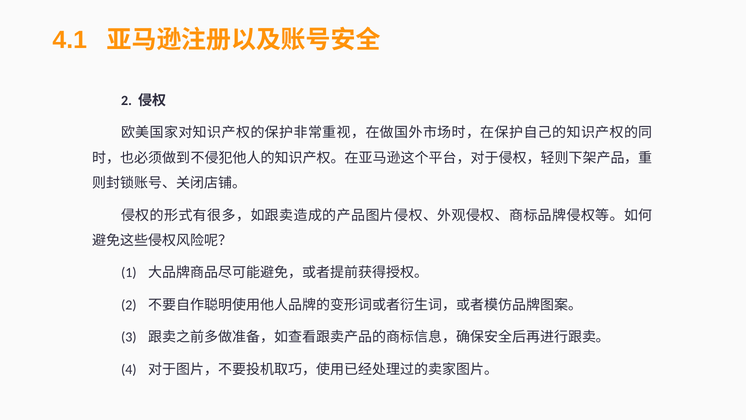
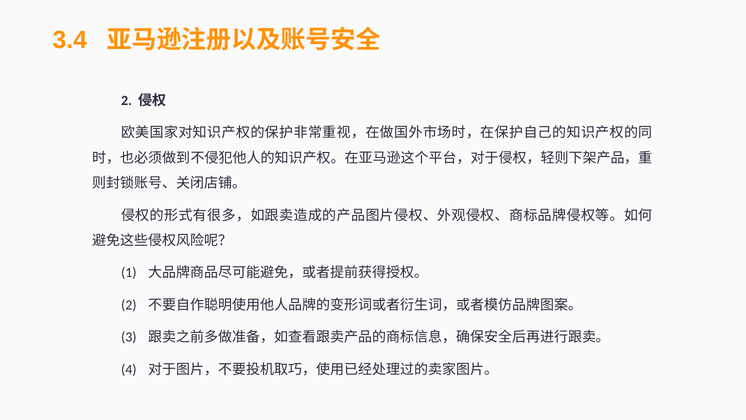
4.1: 4.1 -> 3.4
